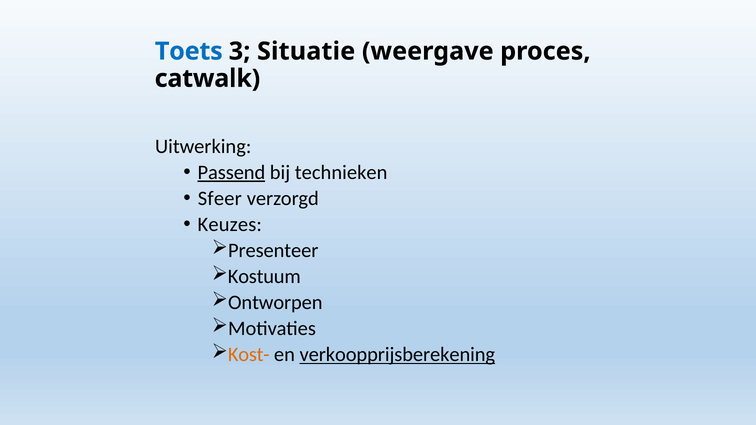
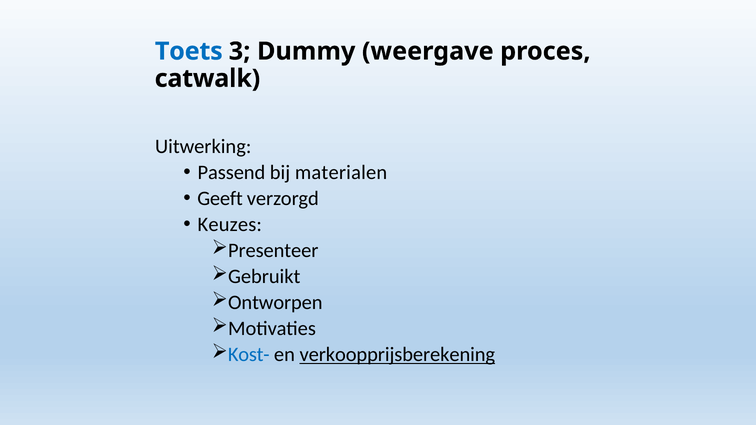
Situatie: Situatie -> Dummy
Passend underline: present -> none
technieken: technieken -> materialen
Sfeer: Sfeer -> Geeft
Kostuum: Kostuum -> Gebruikt
Kost- colour: orange -> blue
